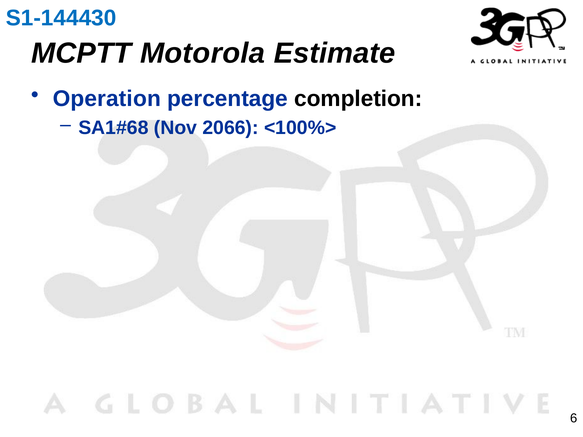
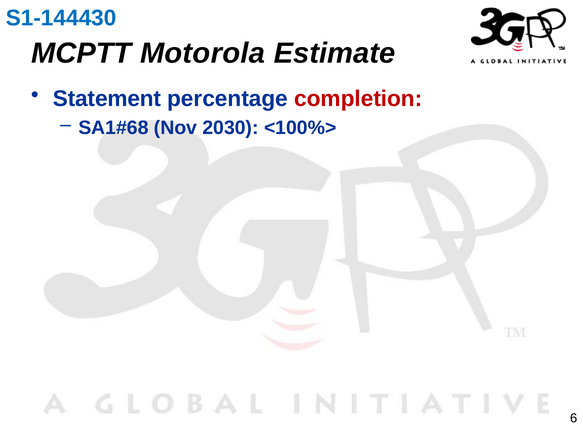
Operation: Operation -> Statement
completion colour: black -> red
2066: 2066 -> 2030
